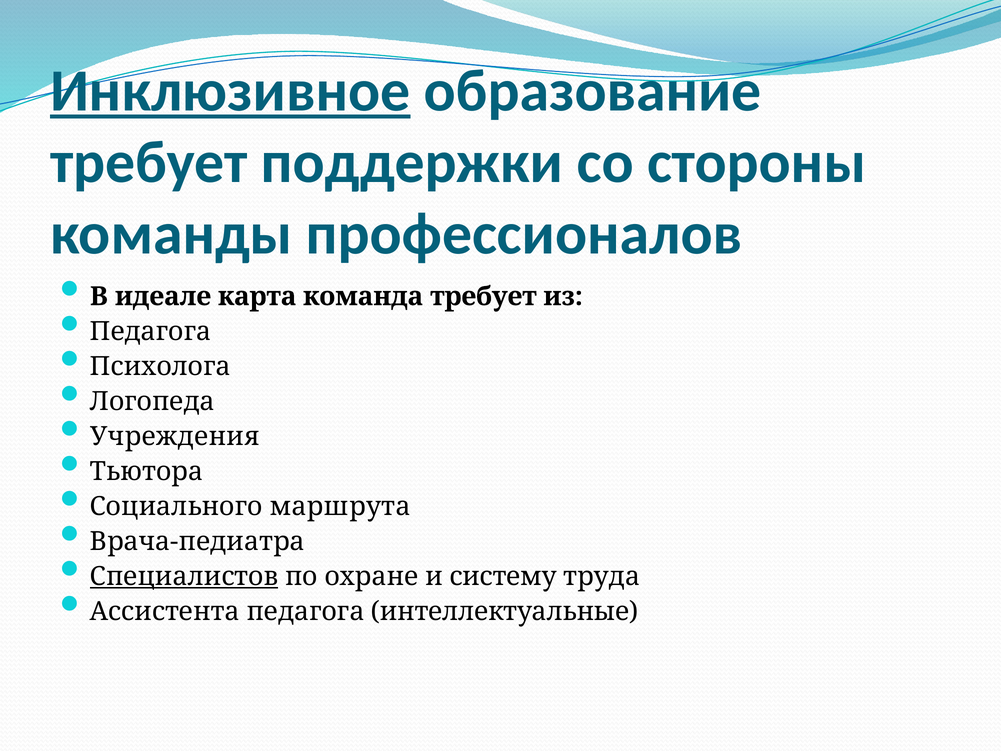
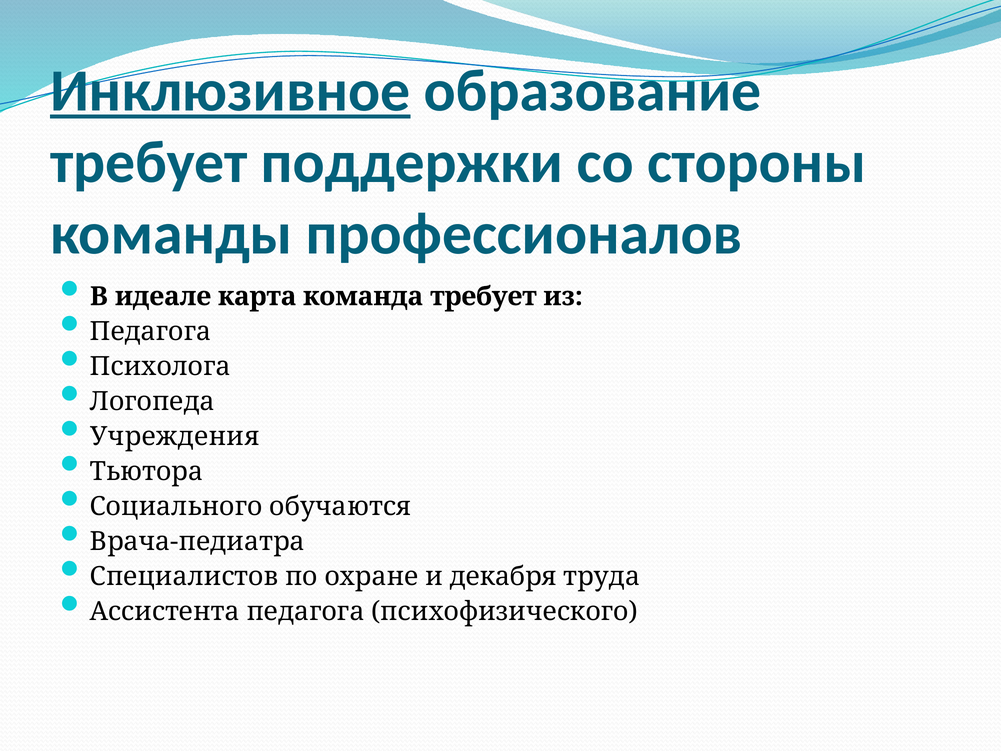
маршрута: маршрута -> обучаются
Специалистов underline: present -> none
систему: систему -> декабря
интеллектуальные: интеллектуальные -> психофизического
